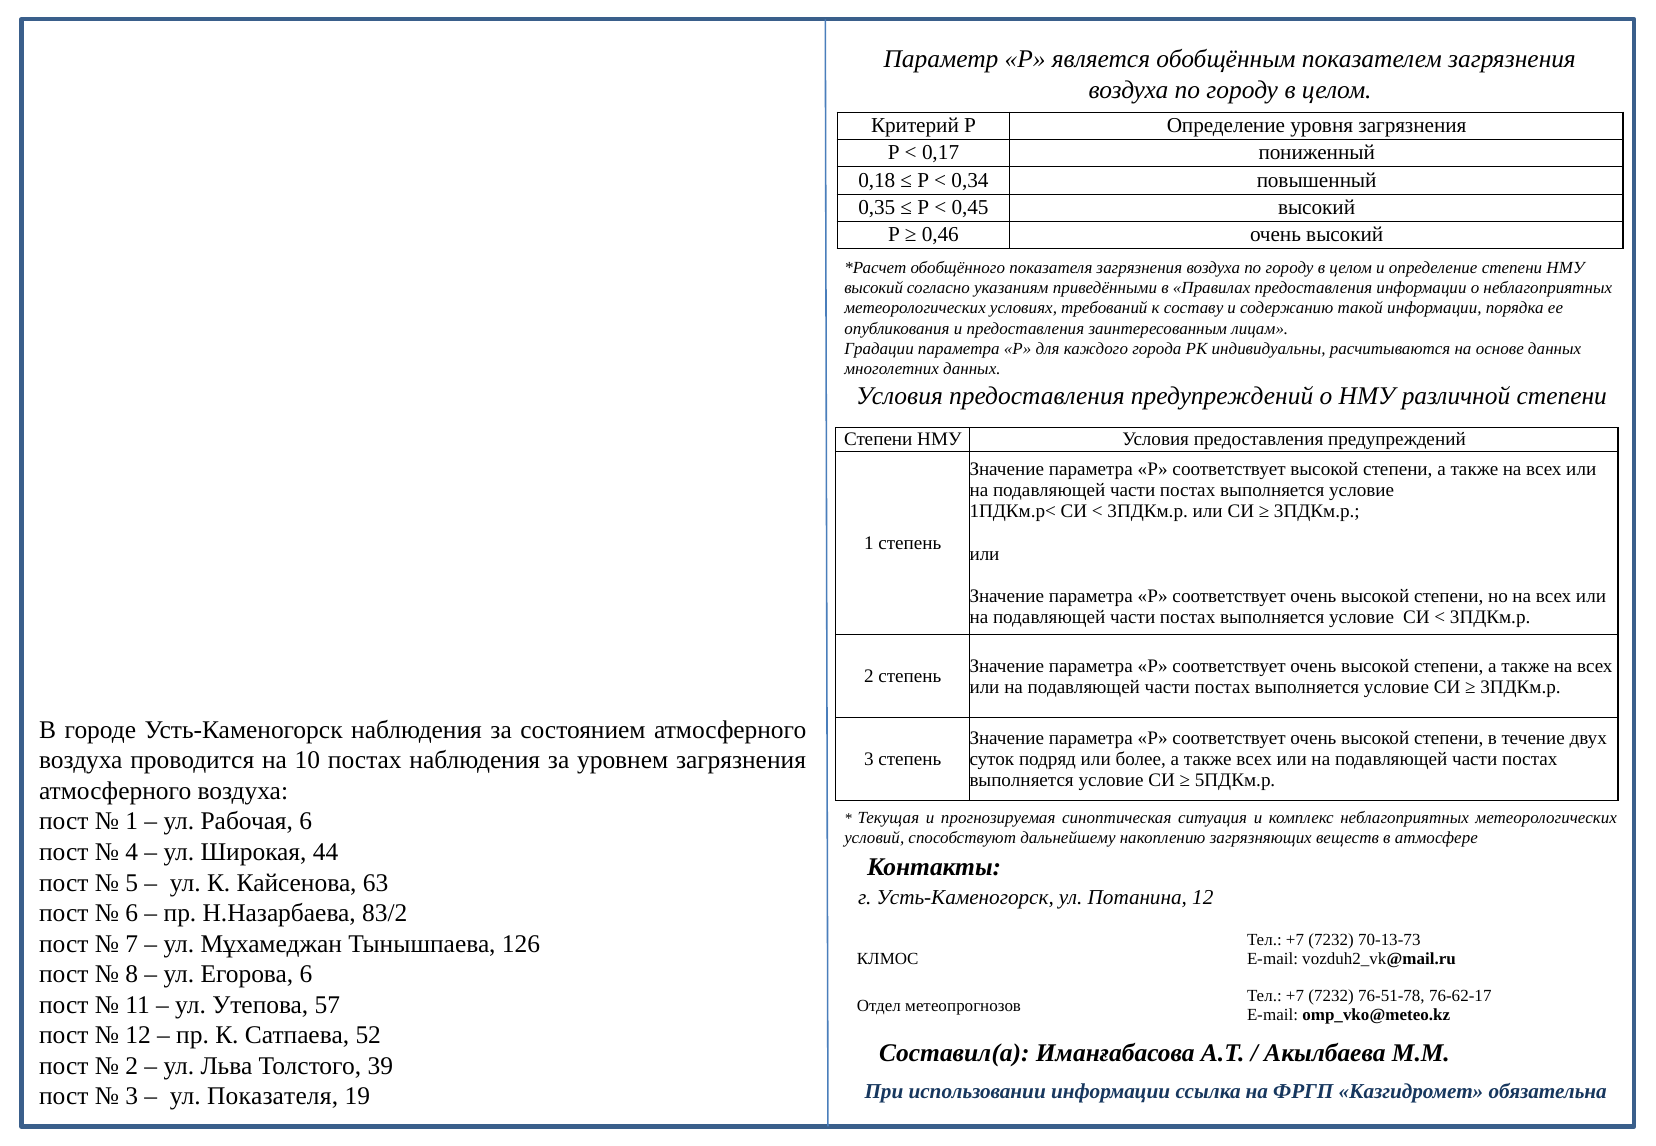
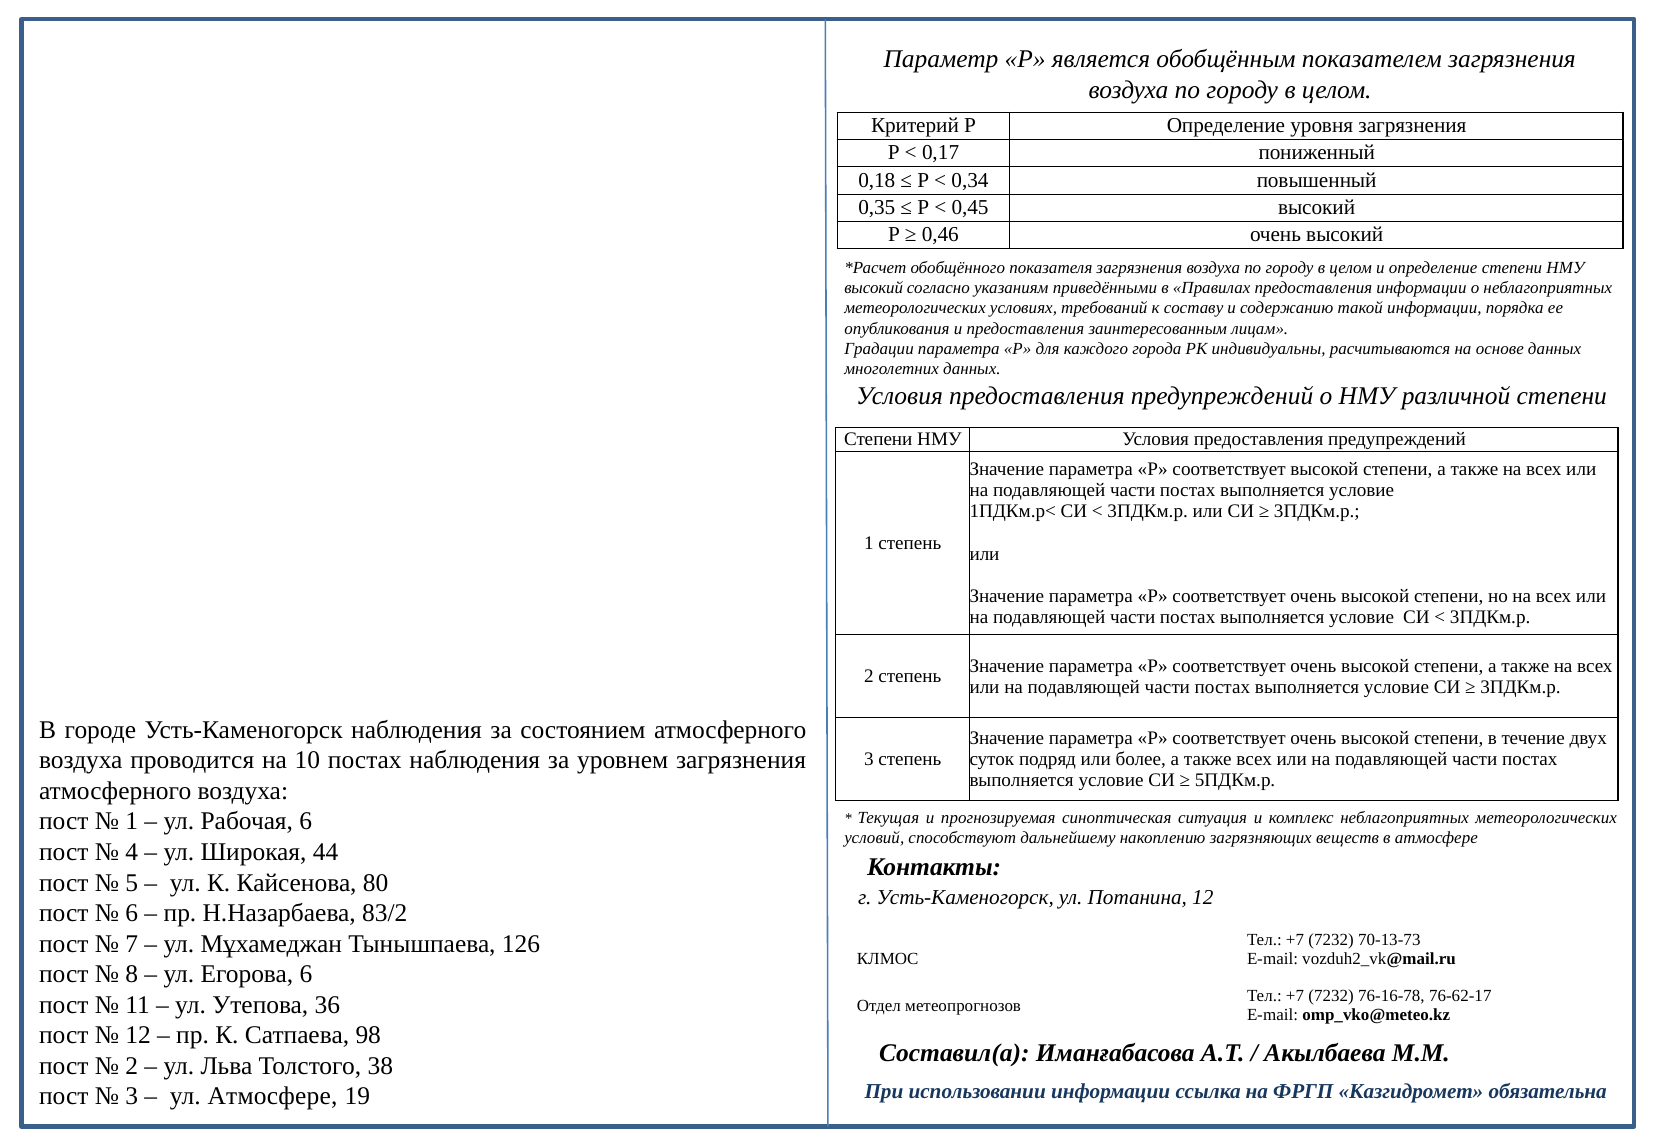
63: 63 -> 80
76-51-78: 76-51-78 -> 76-16-78
57: 57 -> 36
52: 52 -> 98
39: 39 -> 38
ул Показателя: Показателя -> Атмосфере
